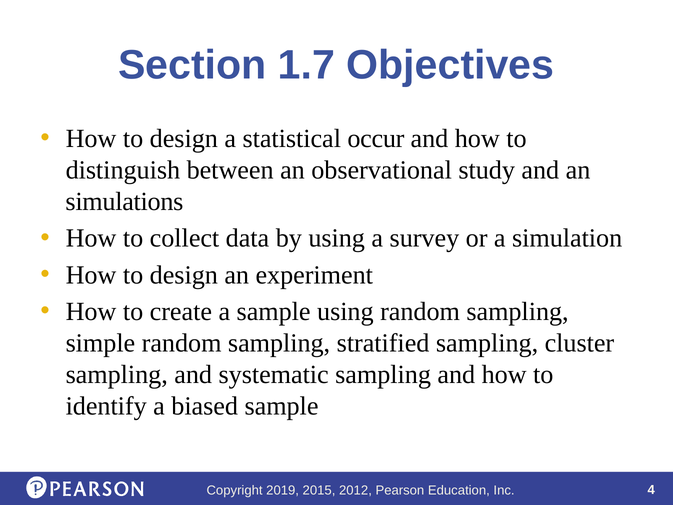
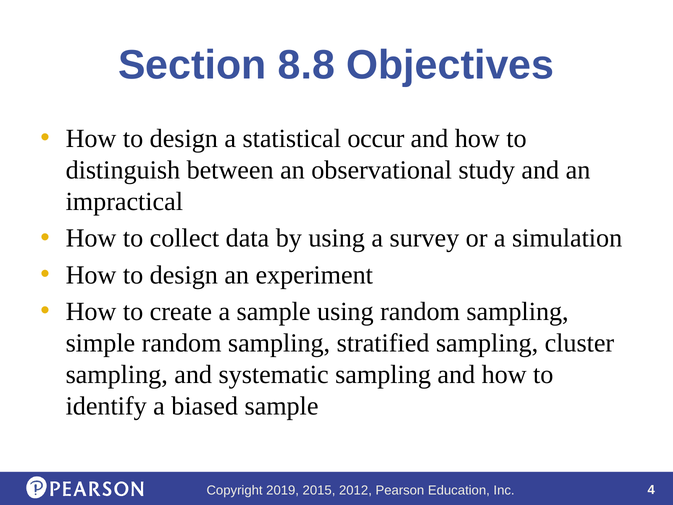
1.7: 1.7 -> 8.8
simulations: simulations -> impractical
